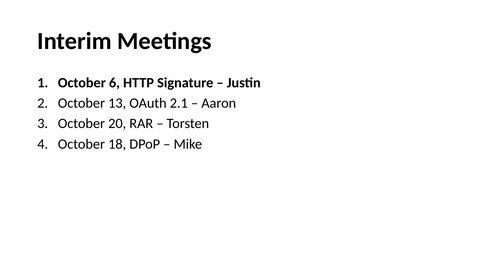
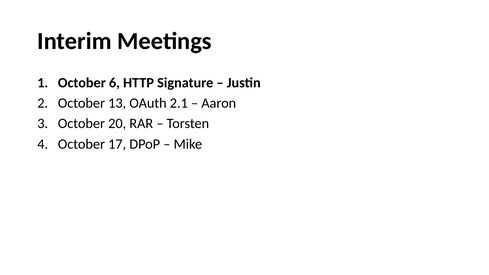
18: 18 -> 17
